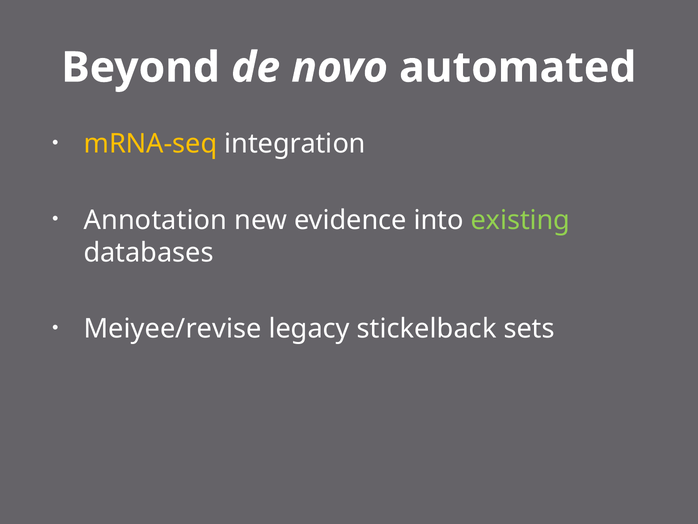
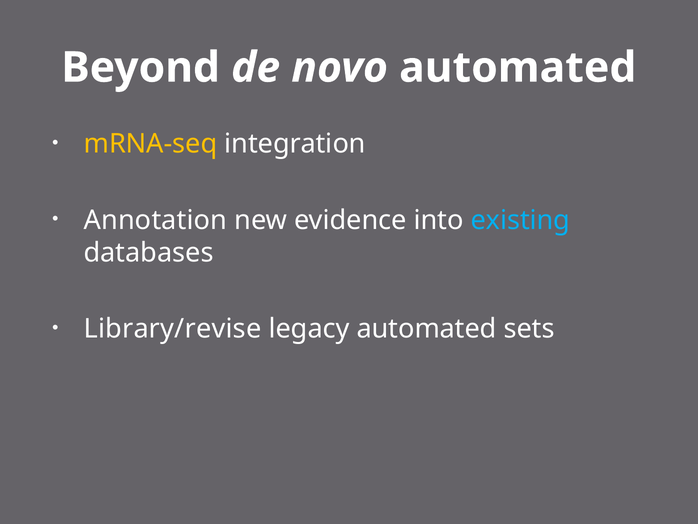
existing colour: light green -> light blue
Meiyee/revise: Meiyee/revise -> Library/revise
legacy stickelback: stickelback -> automated
